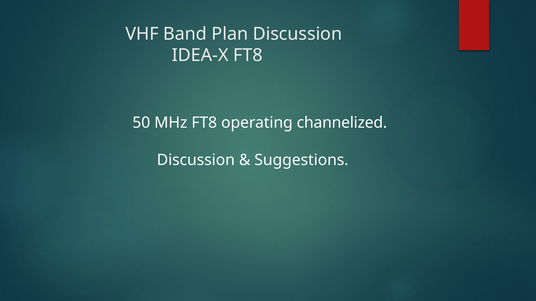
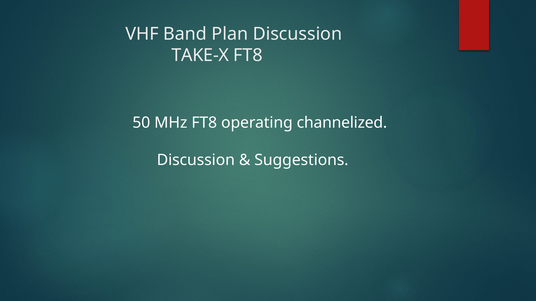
IDEA-X: IDEA-X -> TAKE-X
